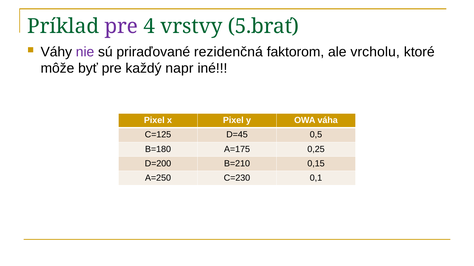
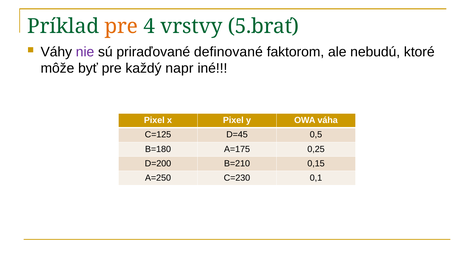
pre at (121, 26) colour: purple -> orange
rezidenčná: rezidenčná -> definované
vrcholu: vrcholu -> nebudú
